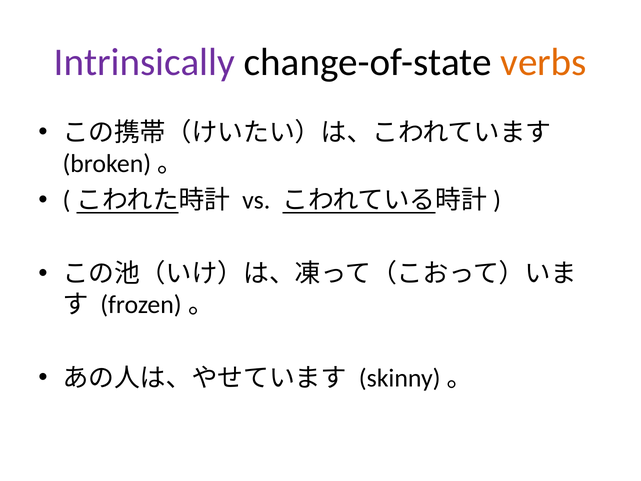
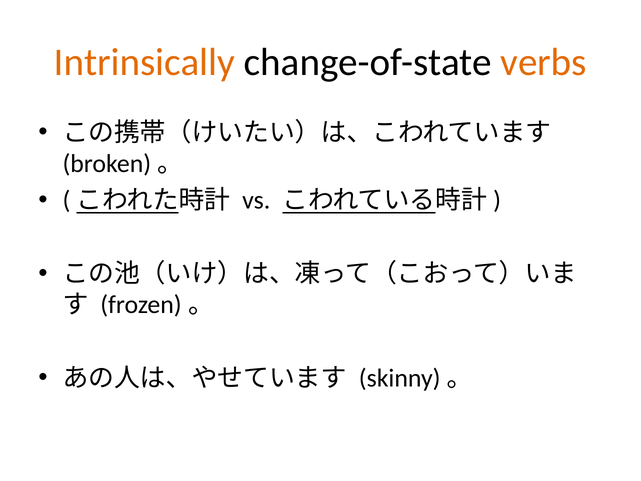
Intrinsically colour: purple -> orange
